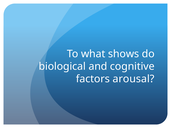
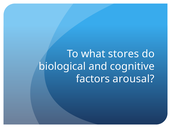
shows: shows -> stores
